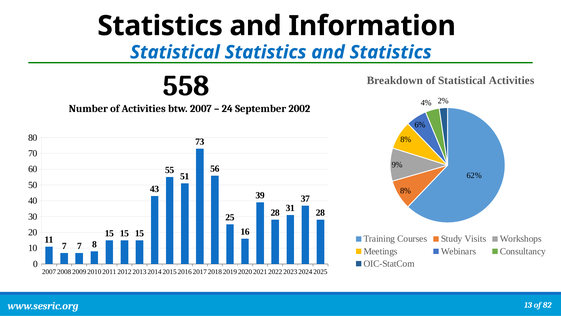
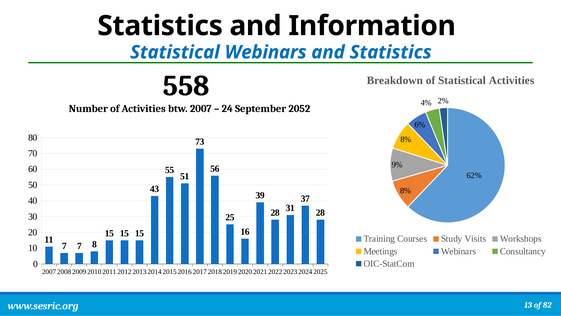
Statistical Statistics: Statistics -> Webinars
2002: 2002 -> 2052
